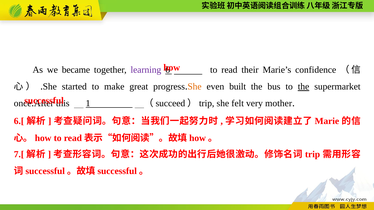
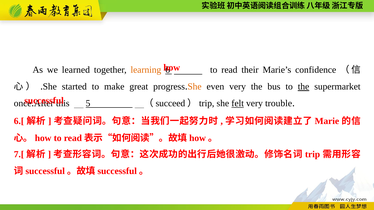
became: became -> learned
learning colour: purple -> orange
even built: built -> very
1: 1 -> 5
felt underline: none -> present
mother: mother -> trouble
